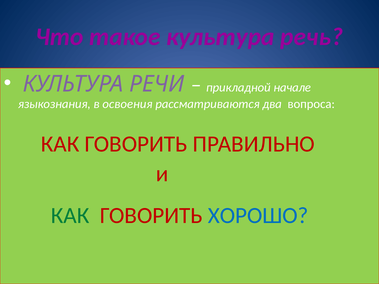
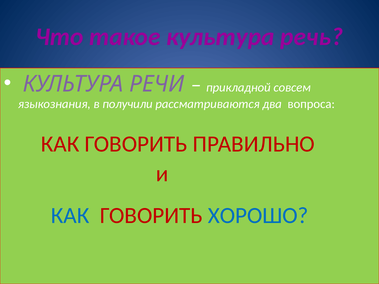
начале: начале -> совсем
освоения: освоения -> получили
КАК at (70, 216) colour: green -> blue
